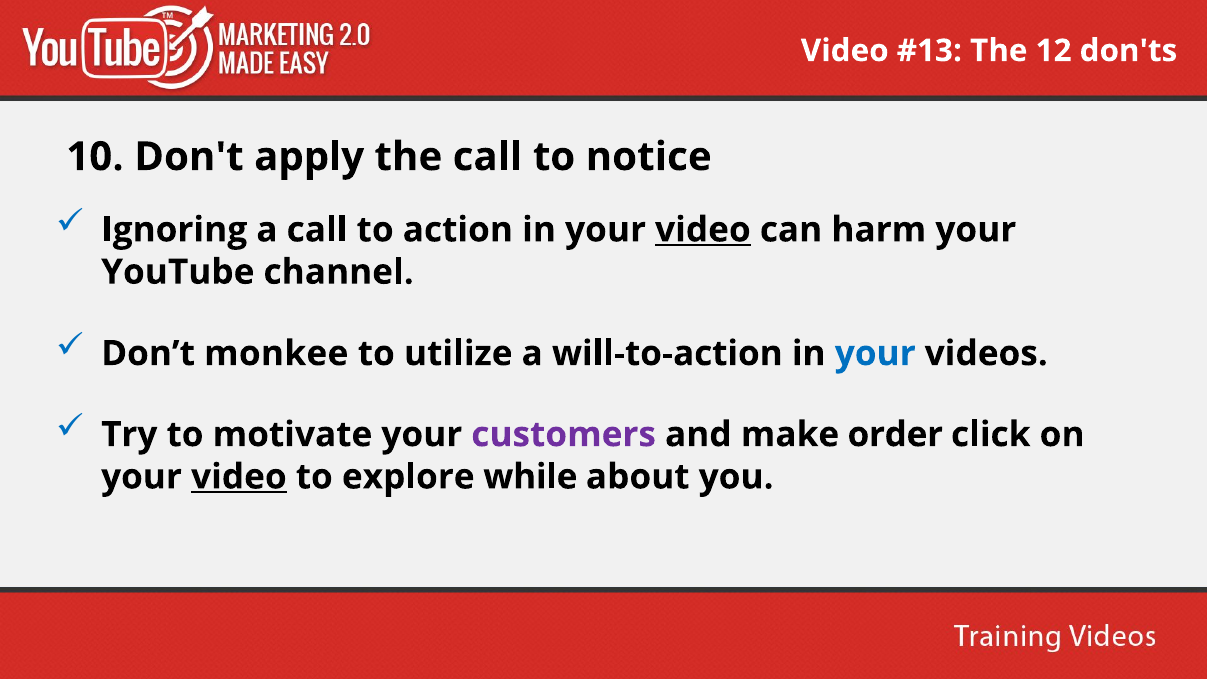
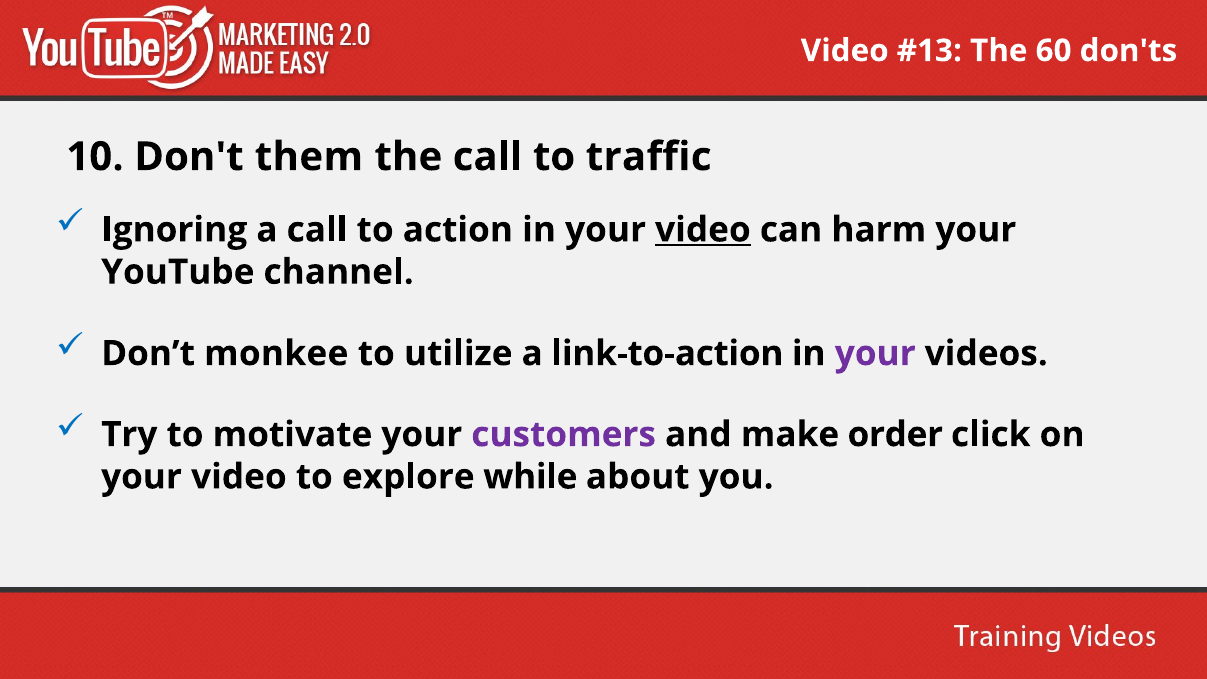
12: 12 -> 60
apply: apply -> them
notice: notice -> traffic
will-to-action: will-to-action -> link-to-action
your at (875, 354) colour: blue -> purple
video at (239, 477) underline: present -> none
